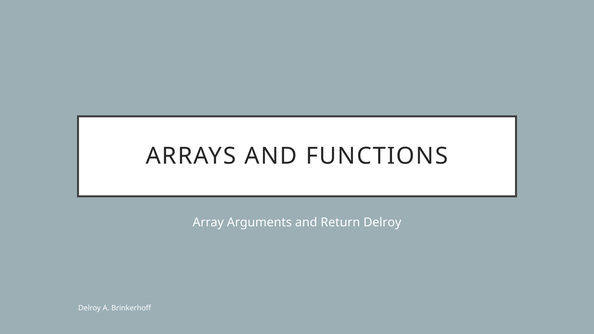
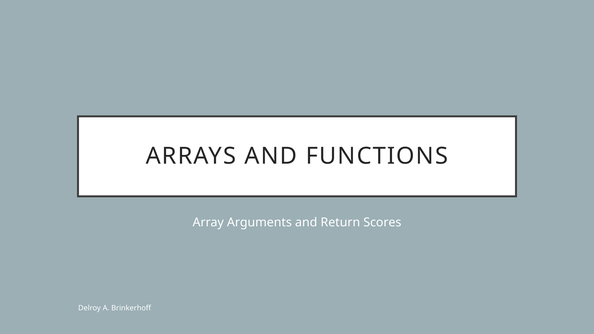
Return Delroy: Delroy -> Scores
